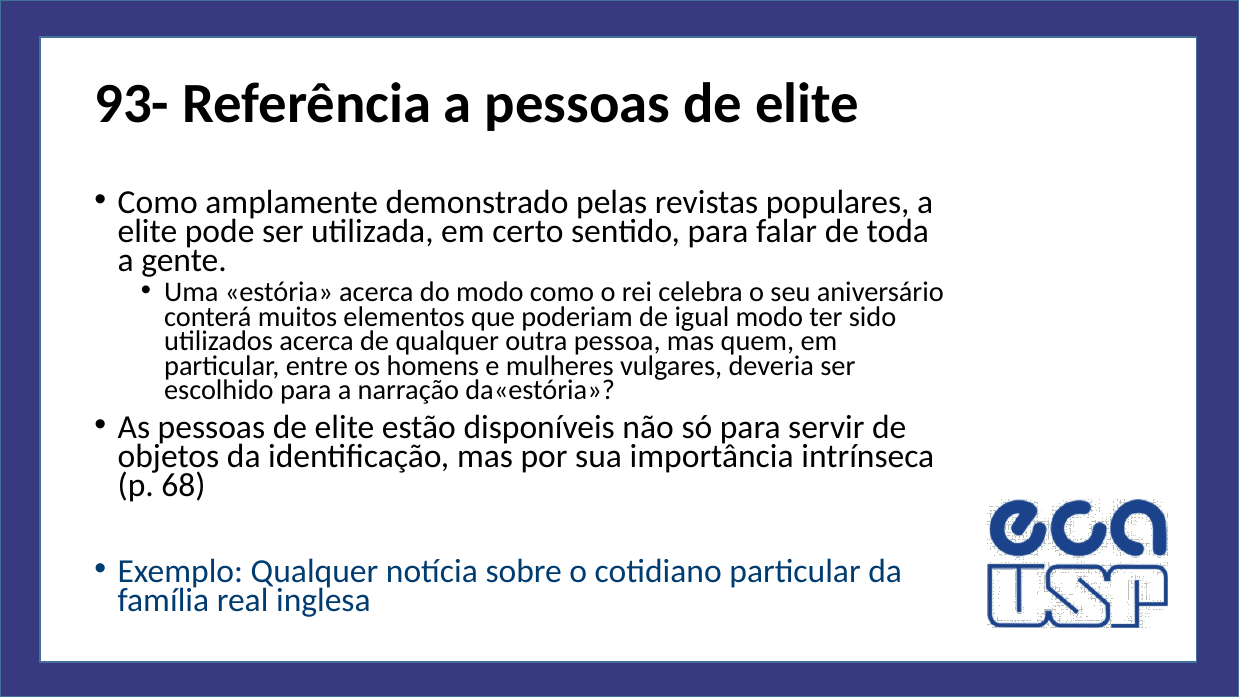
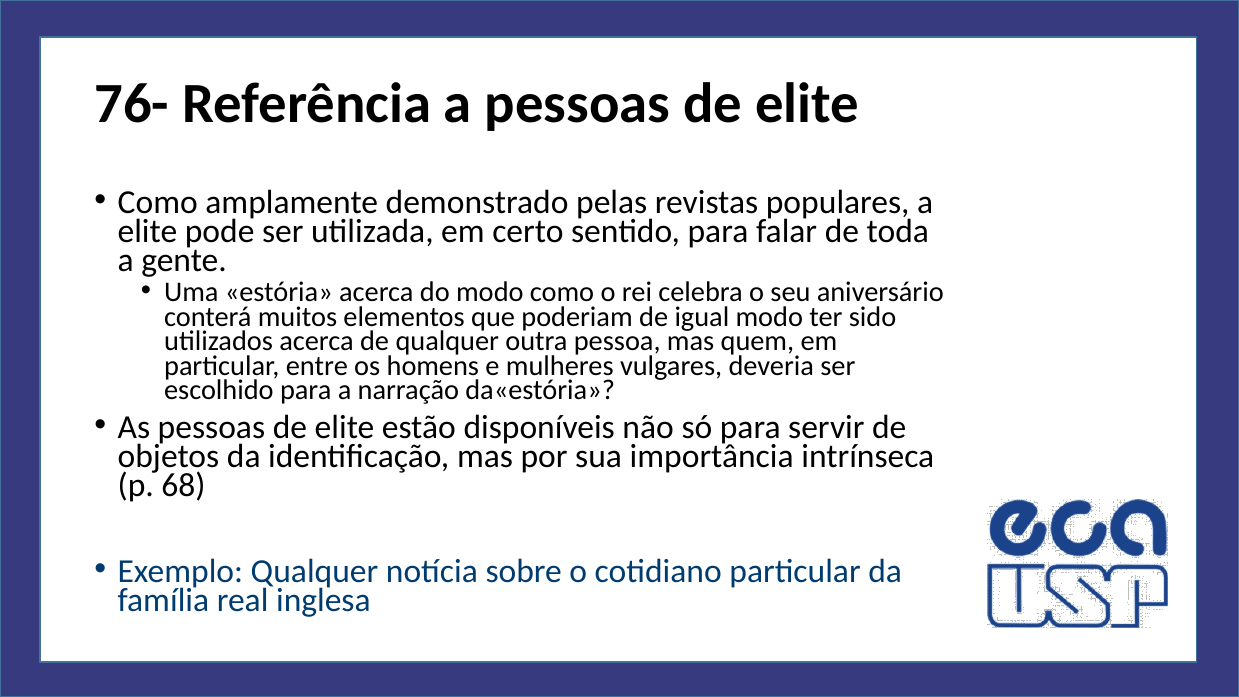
93-: 93- -> 76-
